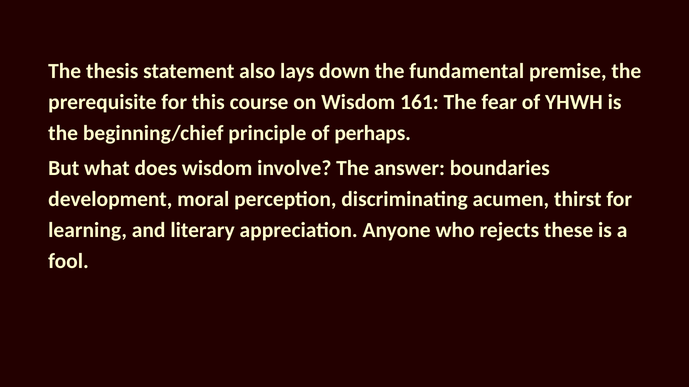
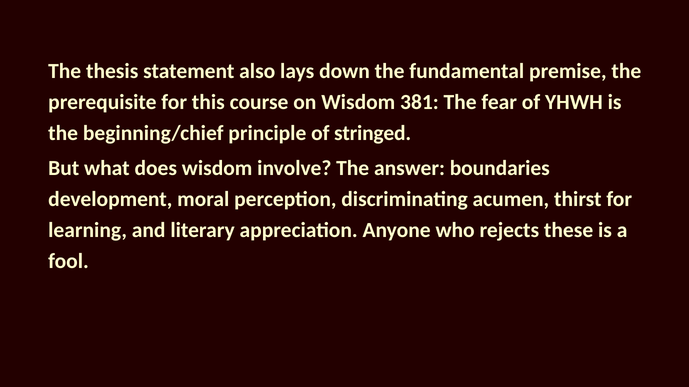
161: 161 -> 381
perhaps: perhaps -> stringed
